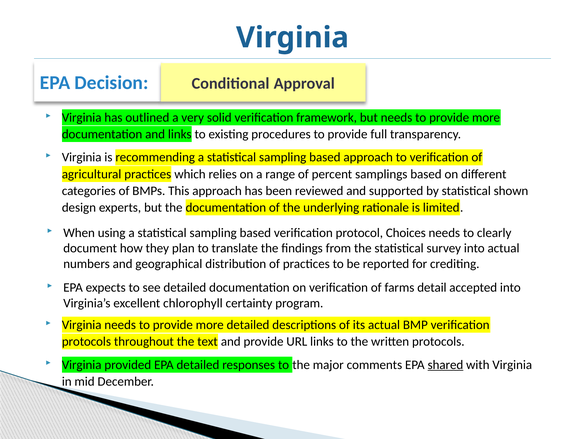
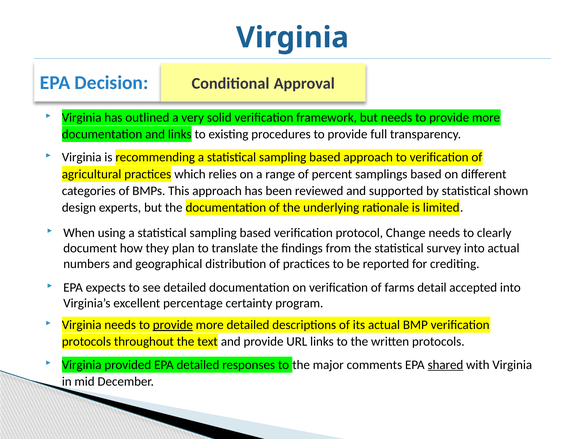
Choices: Choices -> Change
chlorophyll: chlorophyll -> percentage
provide at (173, 325) underline: none -> present
